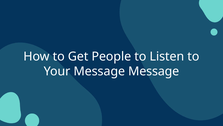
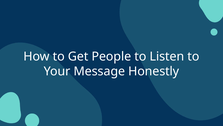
Message Message: Message -> Honestly
